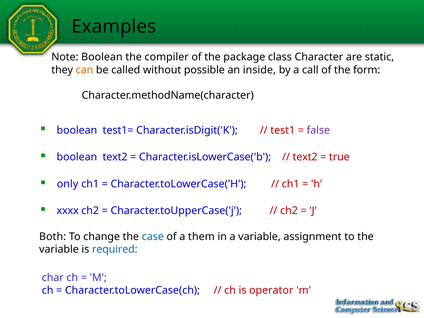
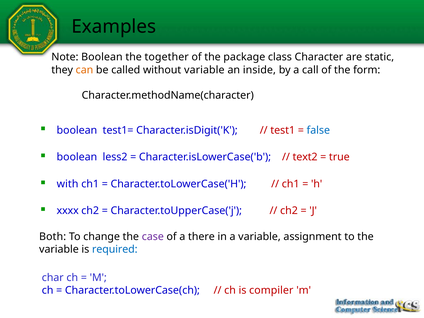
compiler: compiler -> together
without possible: possible -> variable
false colour: purple -> blue
boolean text2: text2 -> less2
only: only -> with
case colour: blue -> purple
them: them -> there
operator: operator -> compiler
